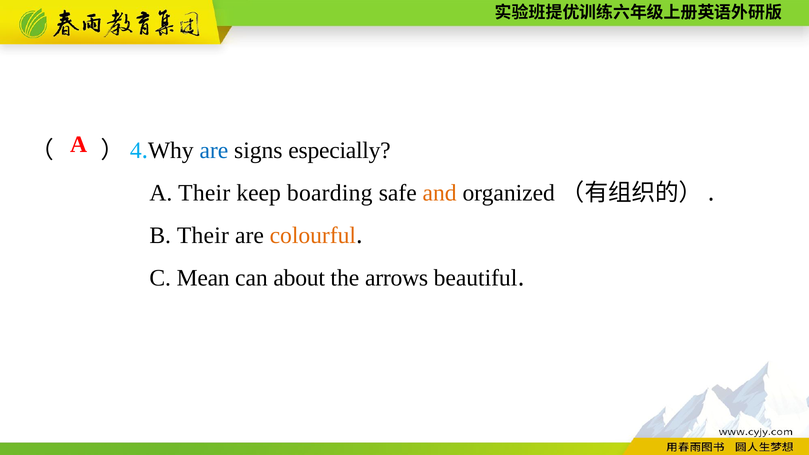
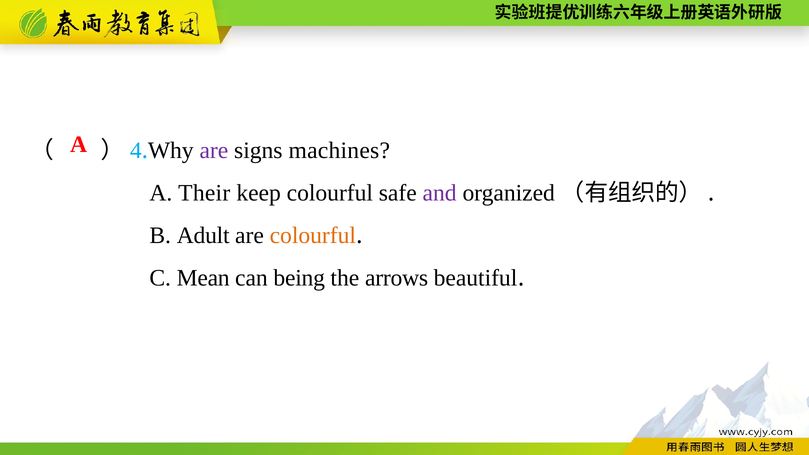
are at (214, 151) colour: blue -> purple
especially: especially -> machines
keep boarding: boarding -> colourful
and colour: orange -> purple
B Their: Their -> Adult
about: about -> being
